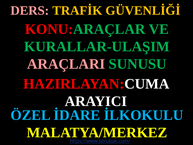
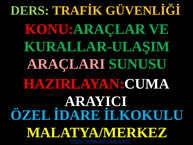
DERS colour: pink -> light green
